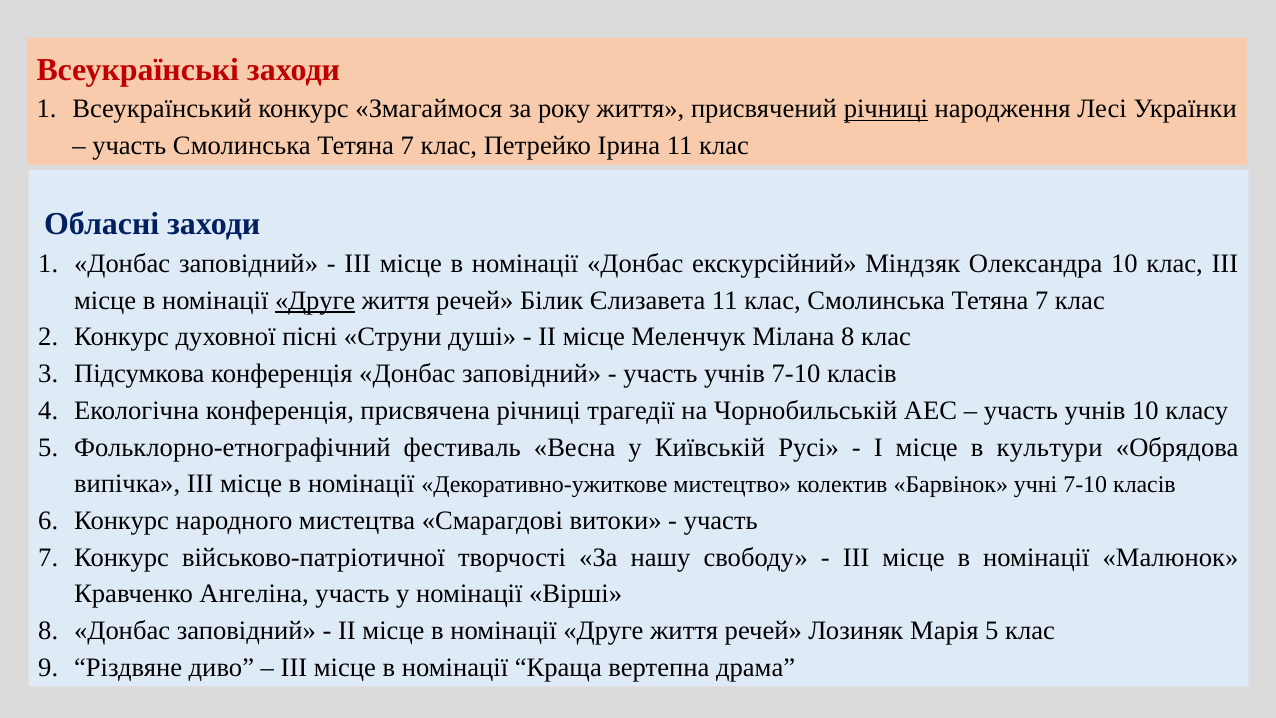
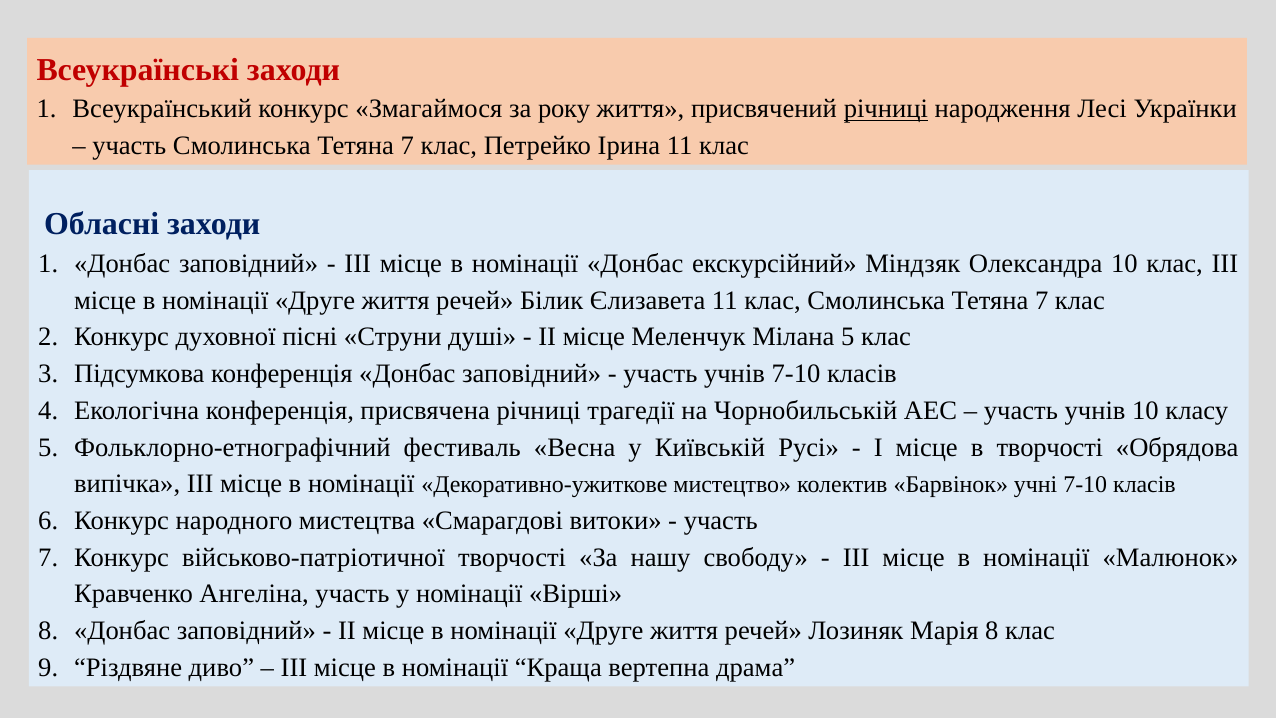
Друге at (315, 300) underline: present -> none
Мілана 8: 8 -> 5
в культури: культури -> творчості
Марія 5: 5 -> 8
